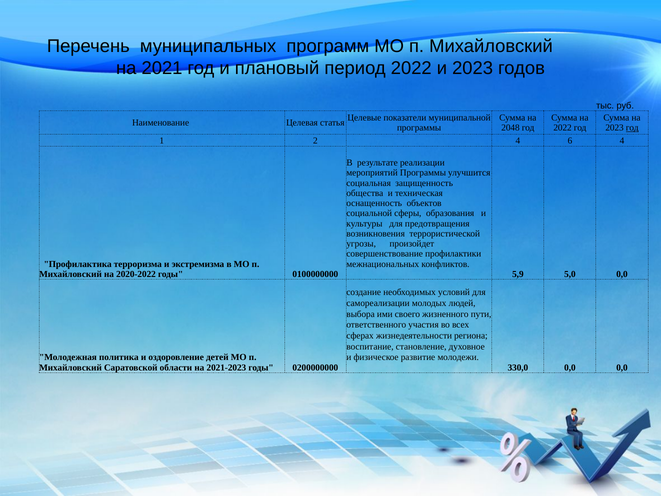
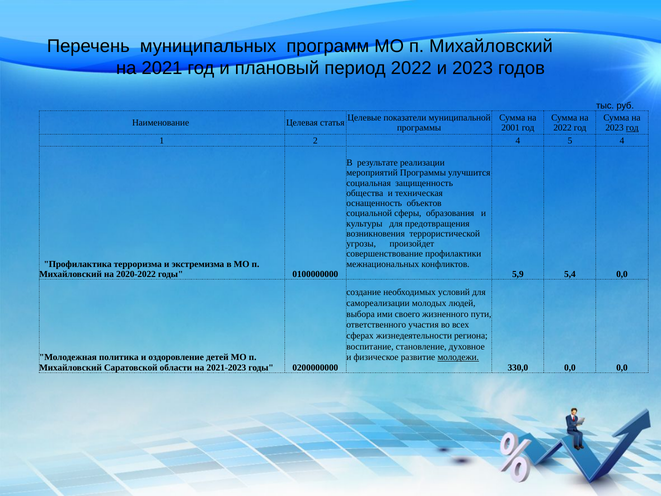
2048: 2048 -> 2001
6: 6 -> 5
5,0: 5,0 -> 5,4
молодежи underline: none -> present
